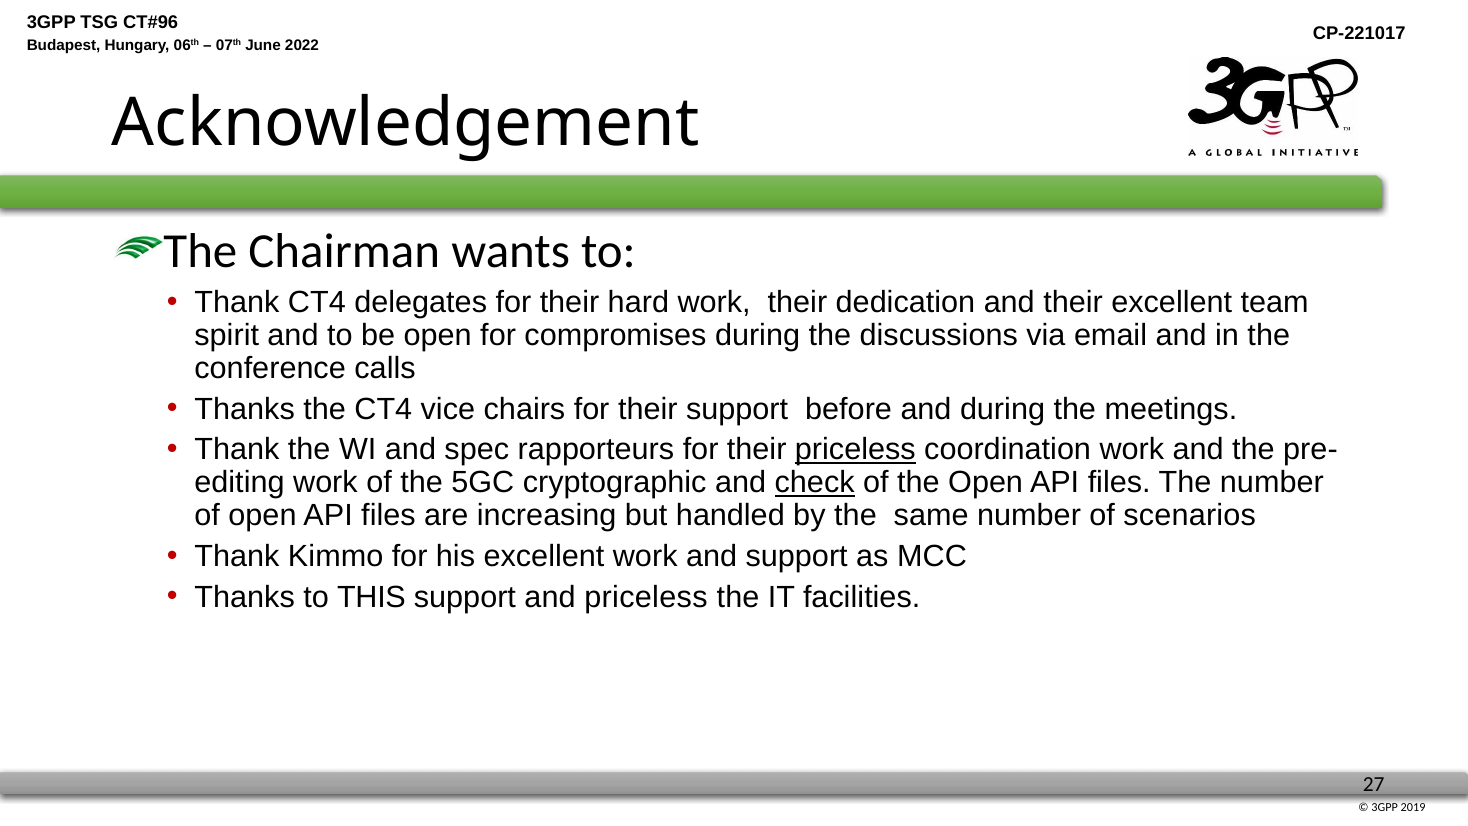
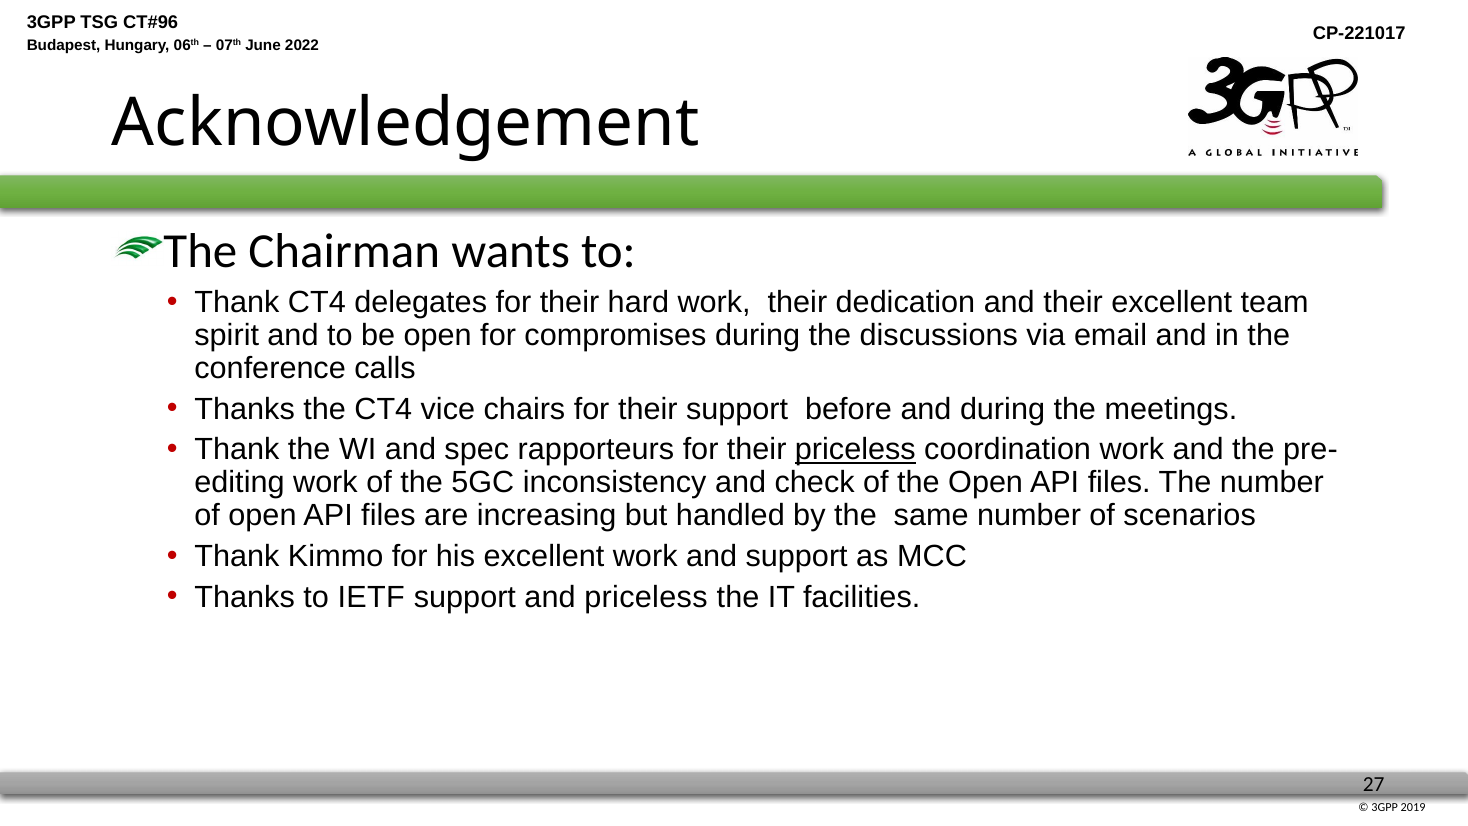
cryptographic: cryptographic -> inconsistency
check underline: present -> none
THIS: THIS -> IETF
